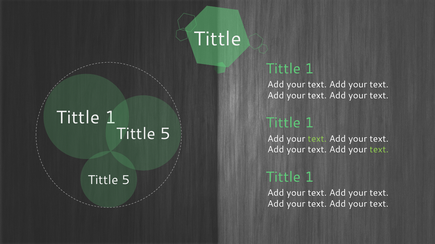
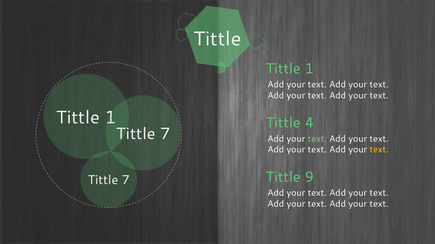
1 at (309, 123): 1 -> 4
5 at (165, 134): 5 -> 7
text at (379, 150) colour: light green -> yellow
1 at (309, 178): 1 -> 9
5 at (126, 181): 5 -> 7
